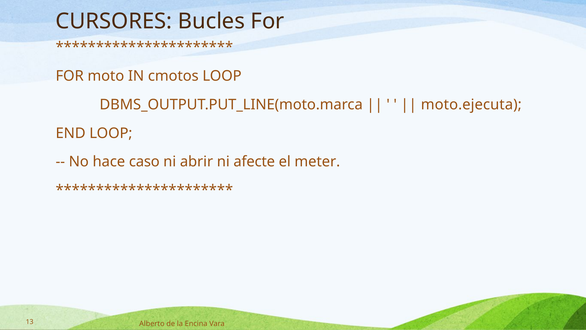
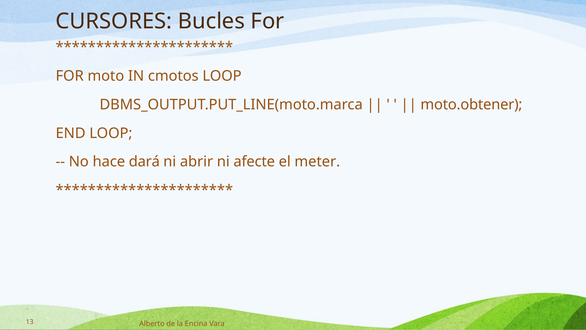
moto.ejecuta: moto.ejecuta -> moto.obtener
caso: caso -> dará
